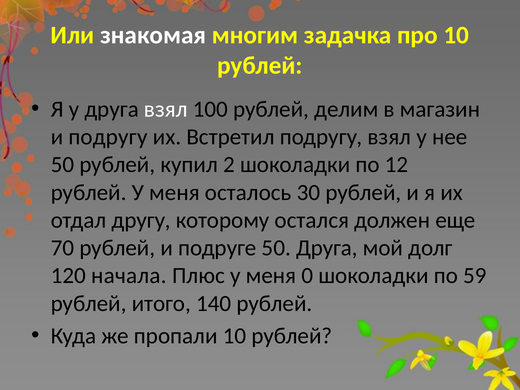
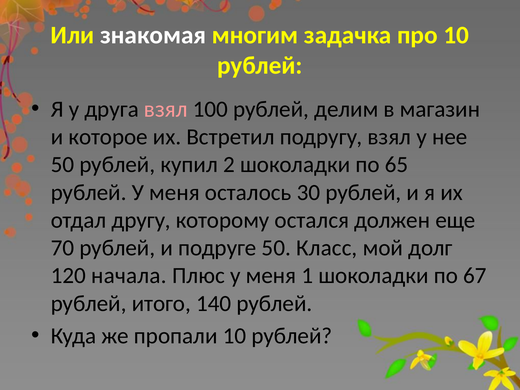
взял at (166, 109) colour: white -> pink
и подругу: подругу -> которое
12: 12 -> 65
50 Друга: Друга -> Класс
0: 0 -> 1
59: 59 -> 67
